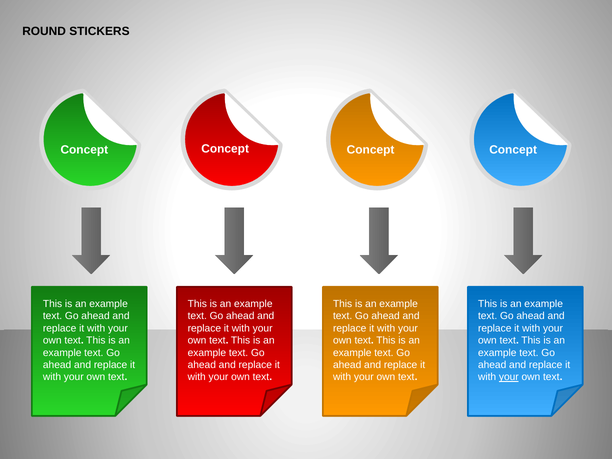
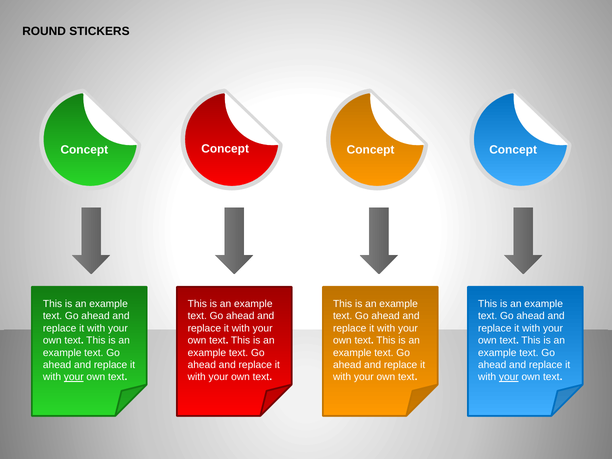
your at (74, 377) underline: none -> present
